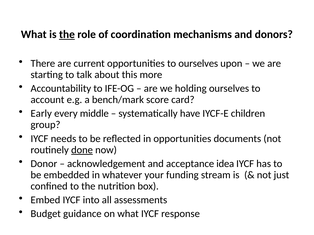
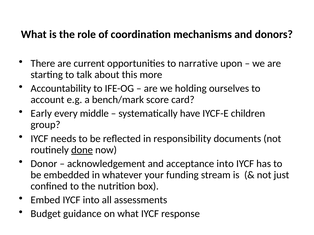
the at (67, 35) underline: present -> none
to ourselves: ourselves -> narrative
in opportunities: opportunities -> responsibility
acceptance idea: idea -> into
